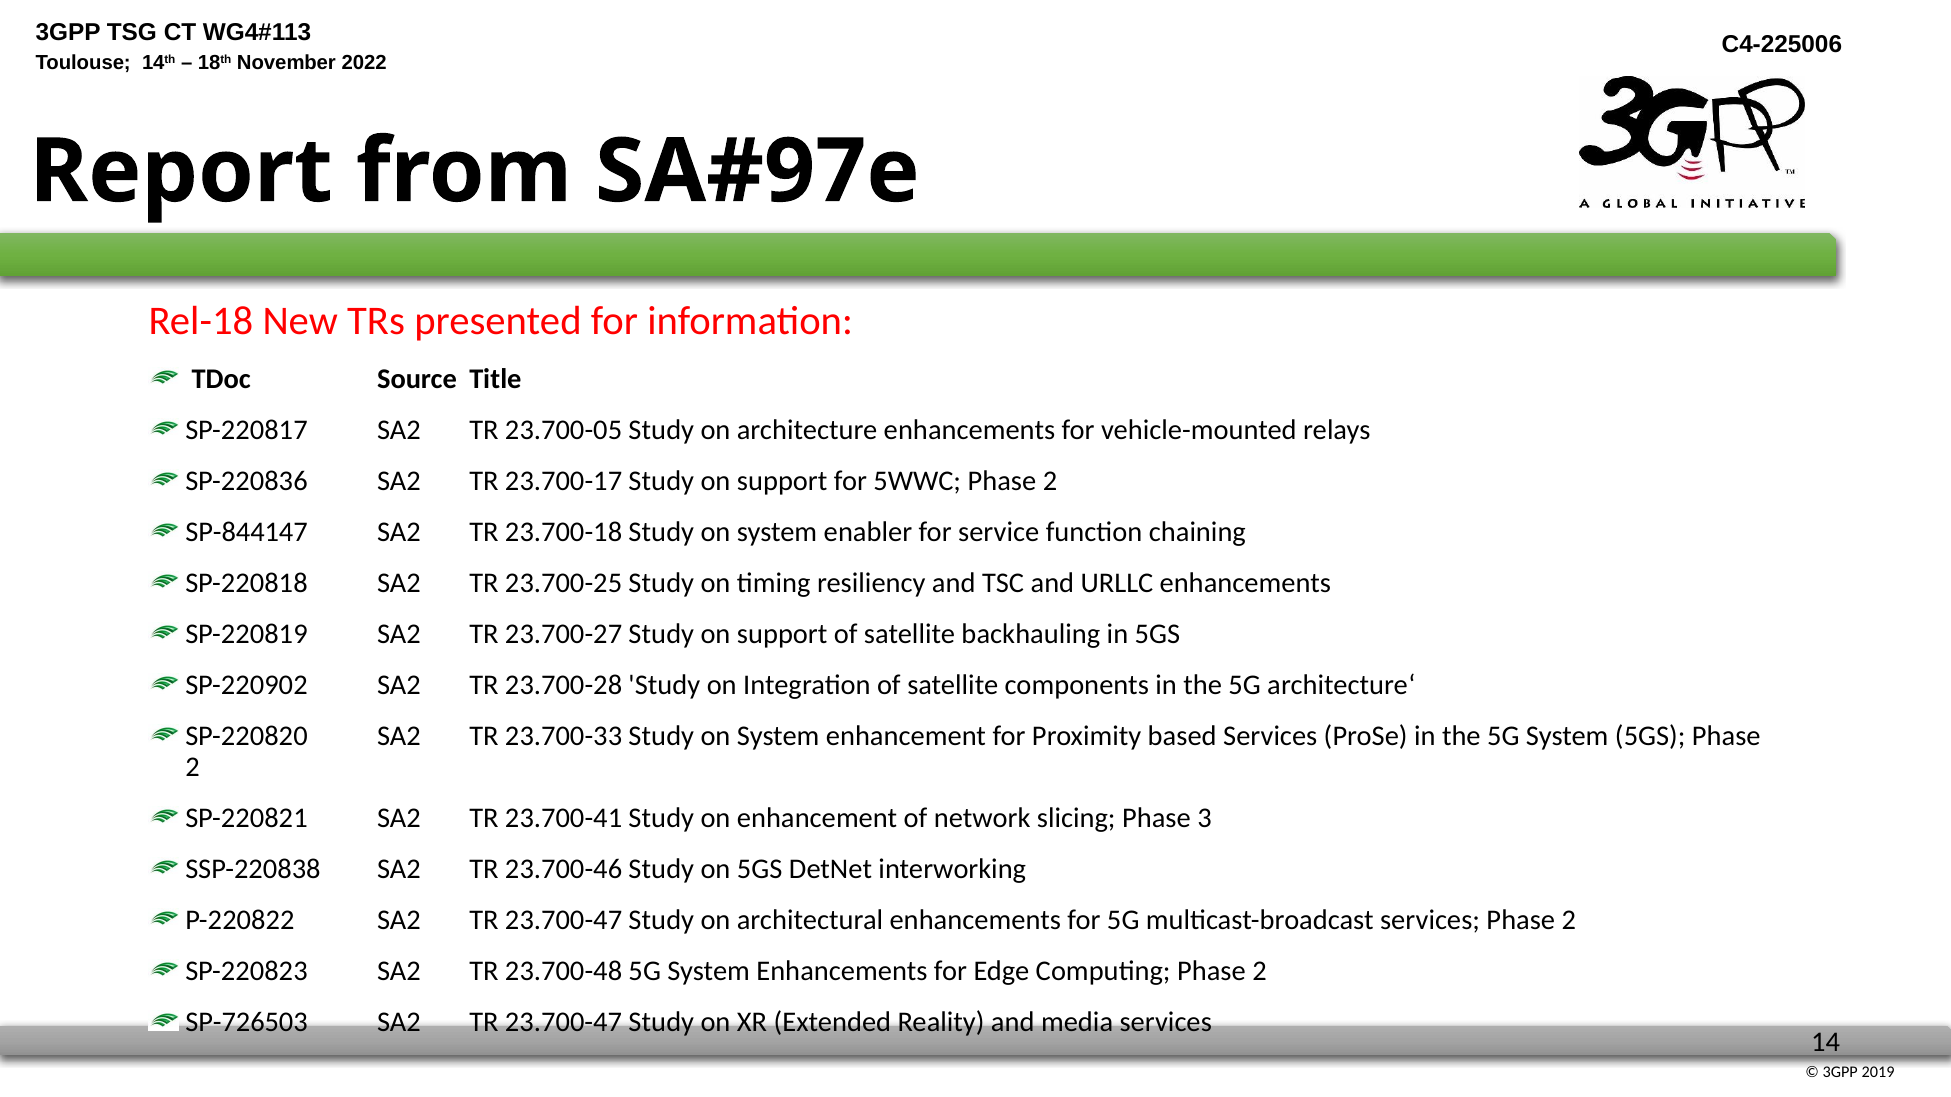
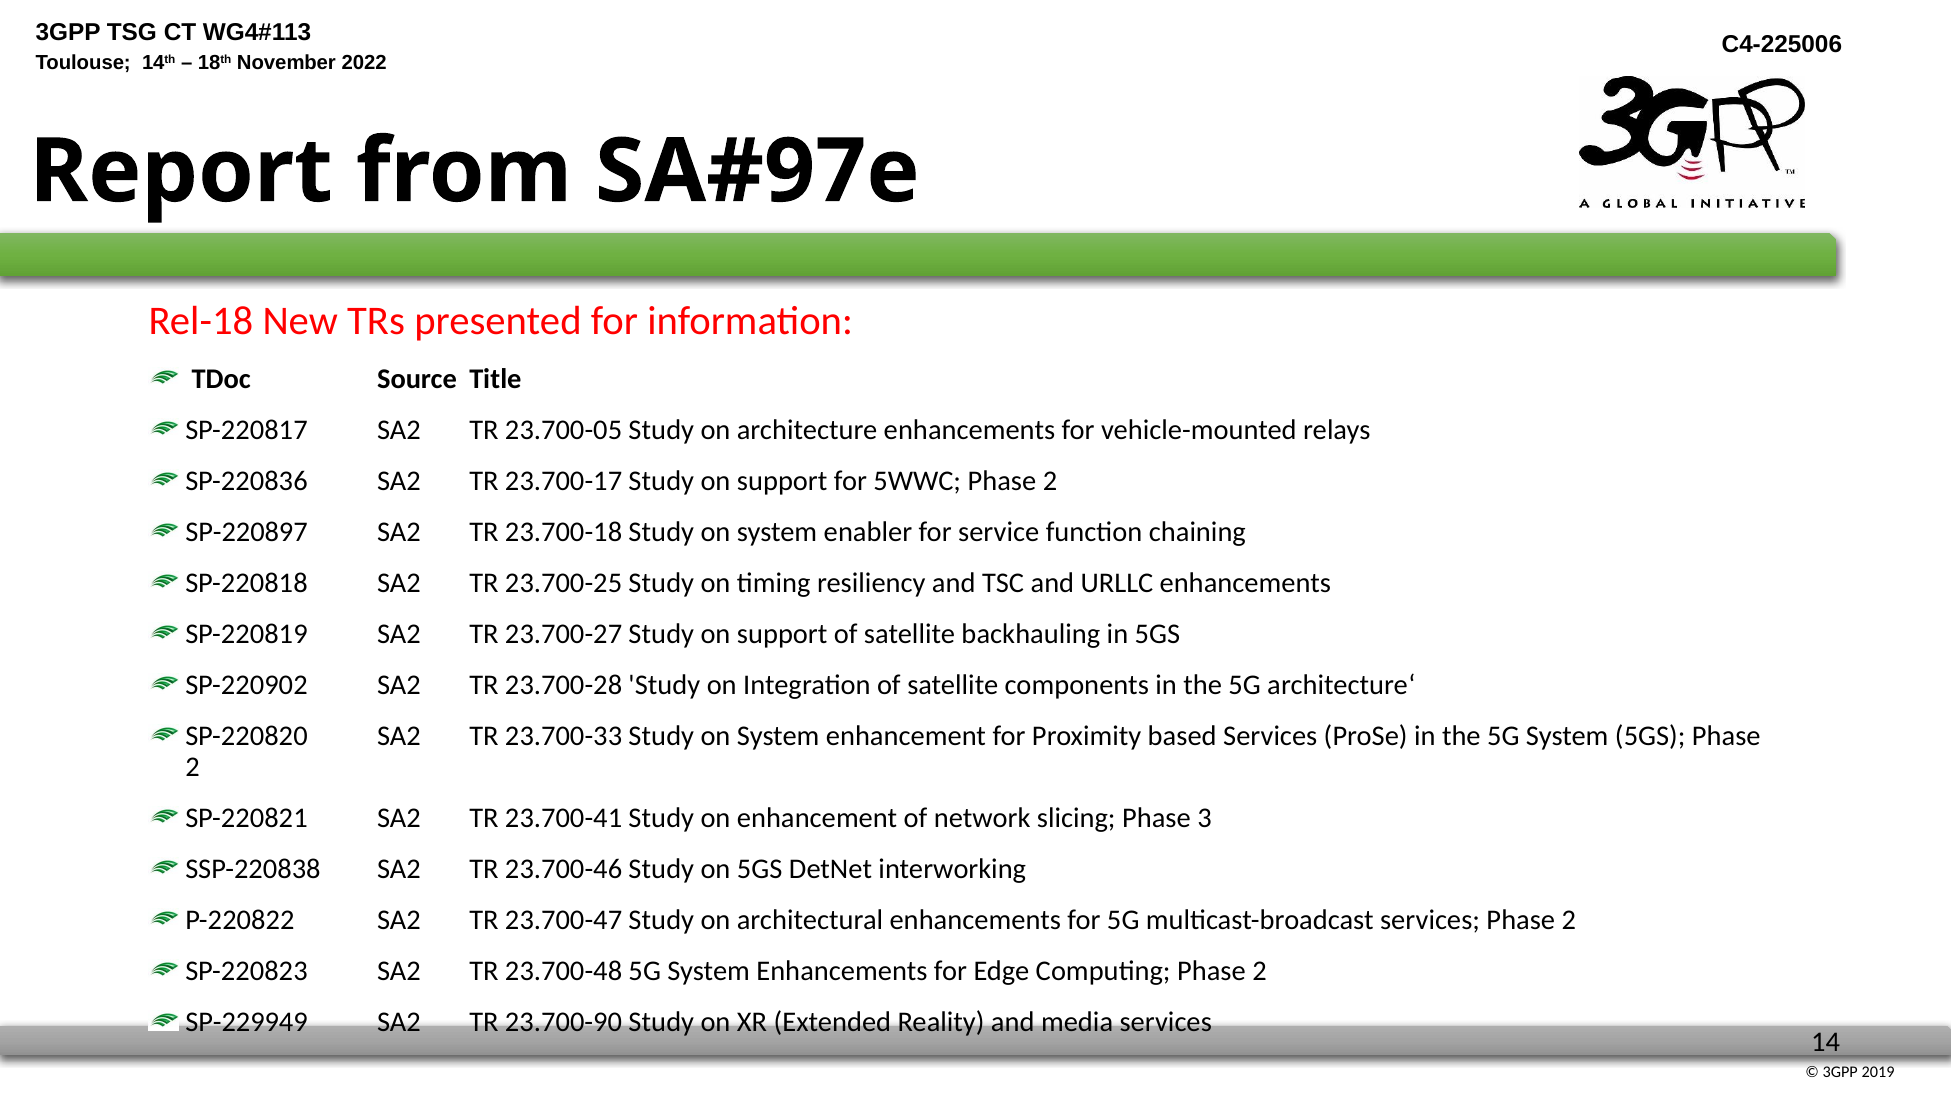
SP-844147: SP-844147 -> SP-220897
SP-726503: SP-726503 -> SP-229949
23.700-47 at (564, 1023): 23.700-47 -> 23.700-90
